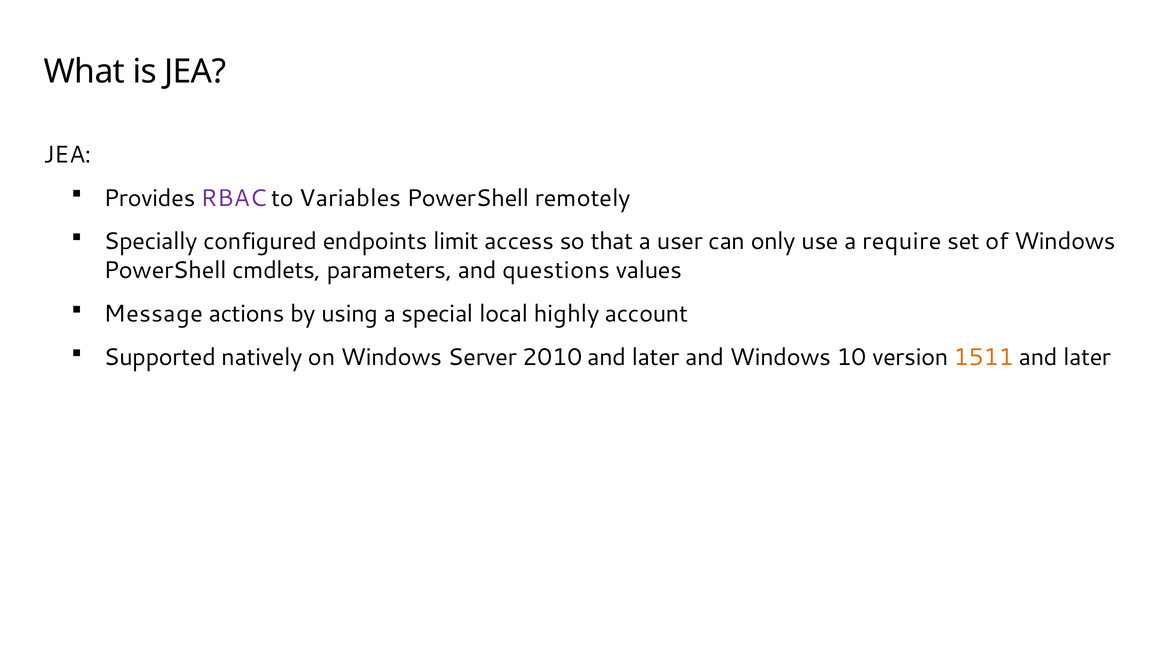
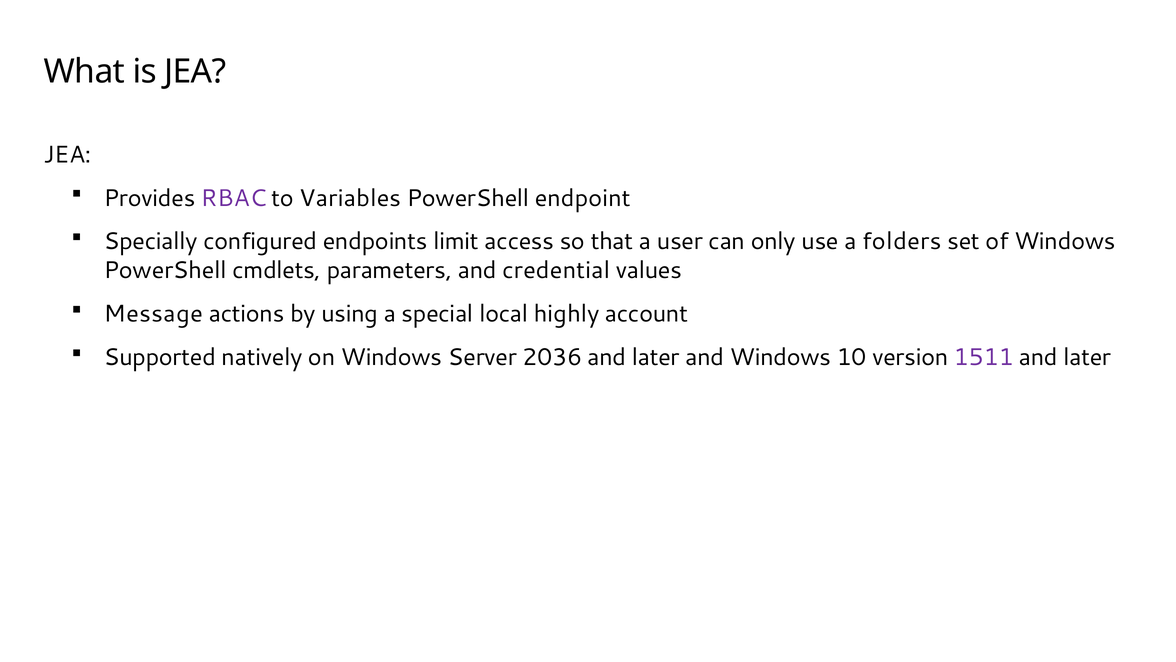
remotely: remotely -> endpoint
require: require -> folders
questions: questions -> credential
2010: 2010 -> 2036
1511 colour: orange -> purple
